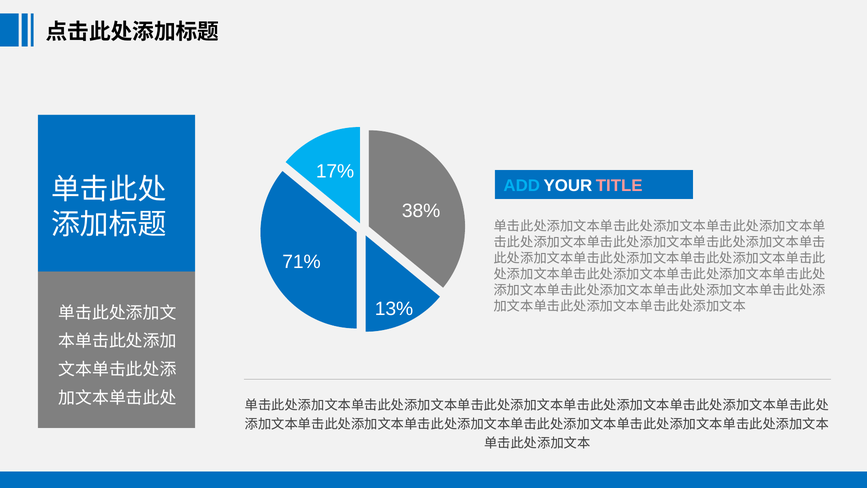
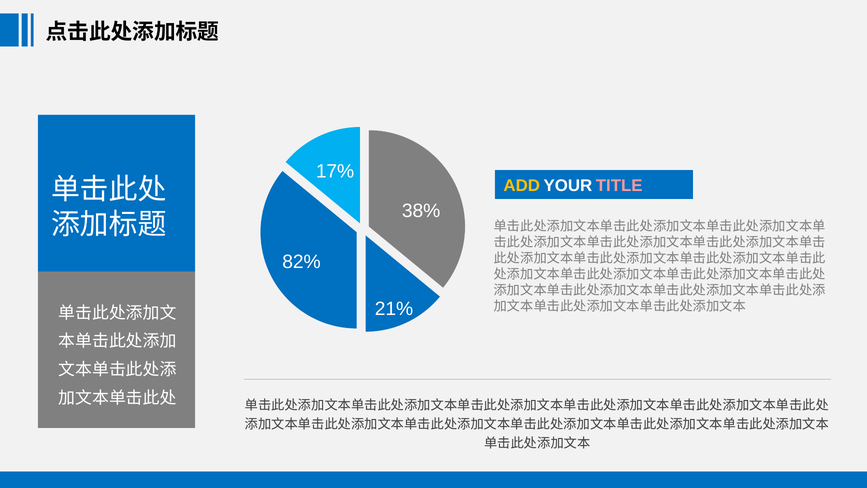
ADD colour: light blue -> yellow
71%: 71% -> 82%
13%: 13% -> 21%
